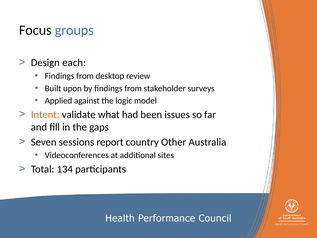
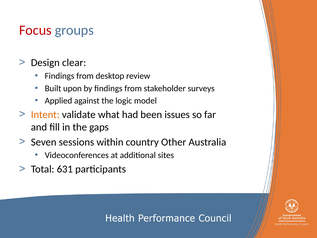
Focus colour: black -> red
each: each -> clear
report: report -> within
134: 134 -> 631
